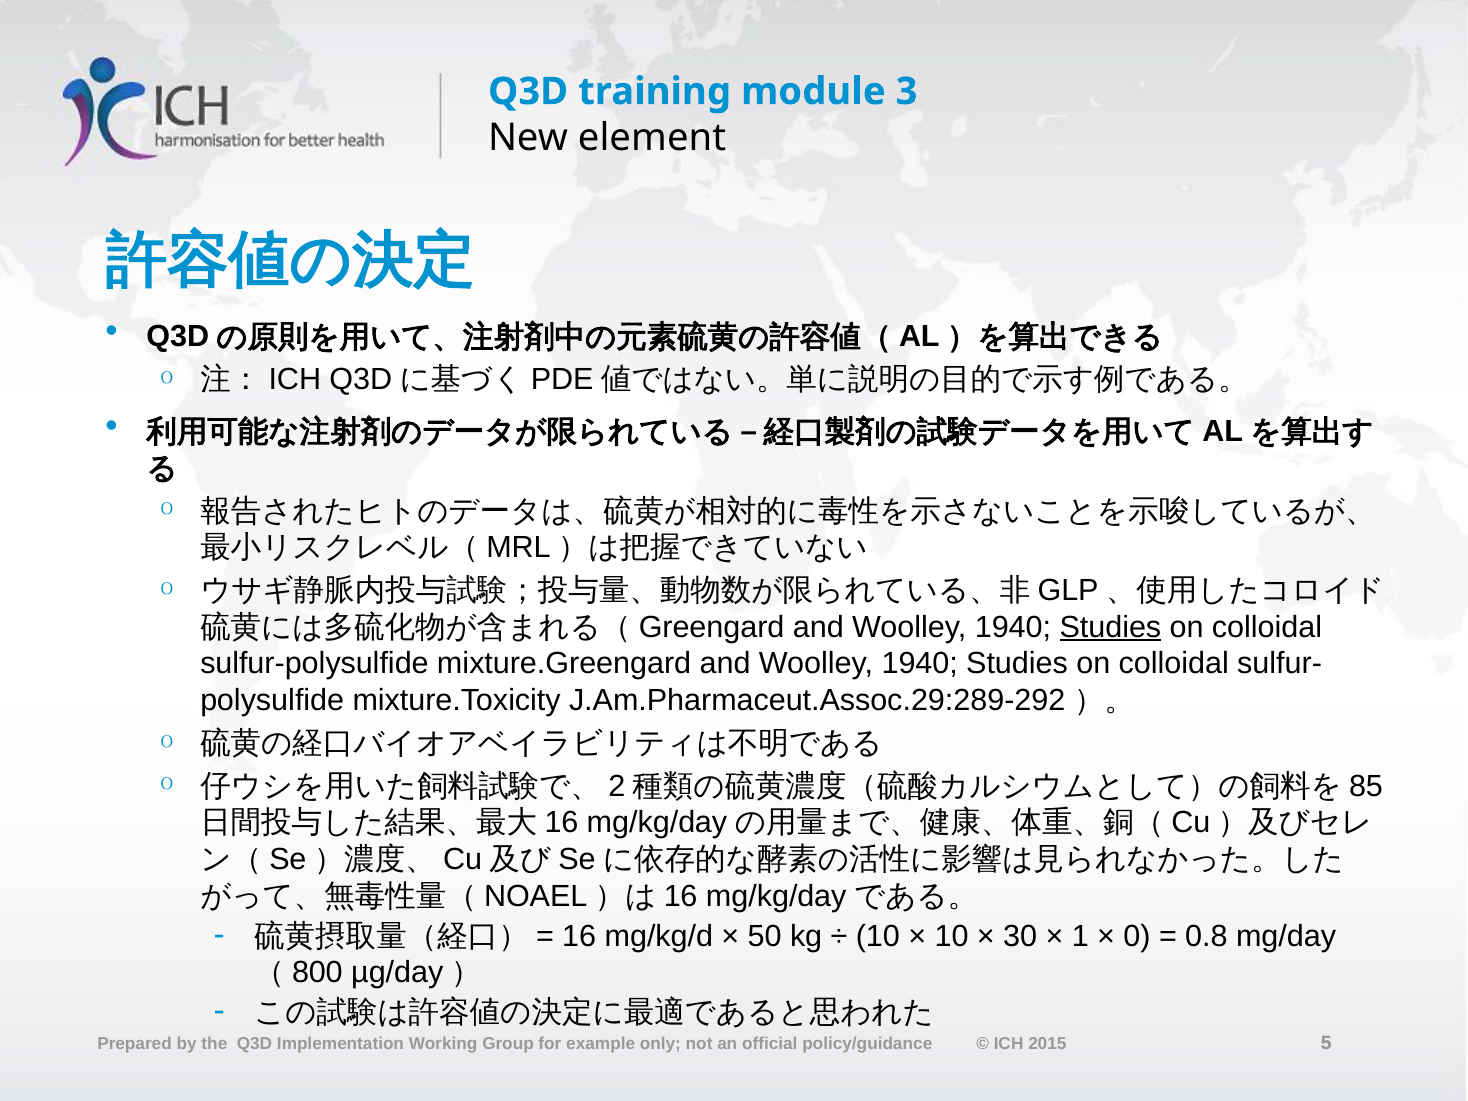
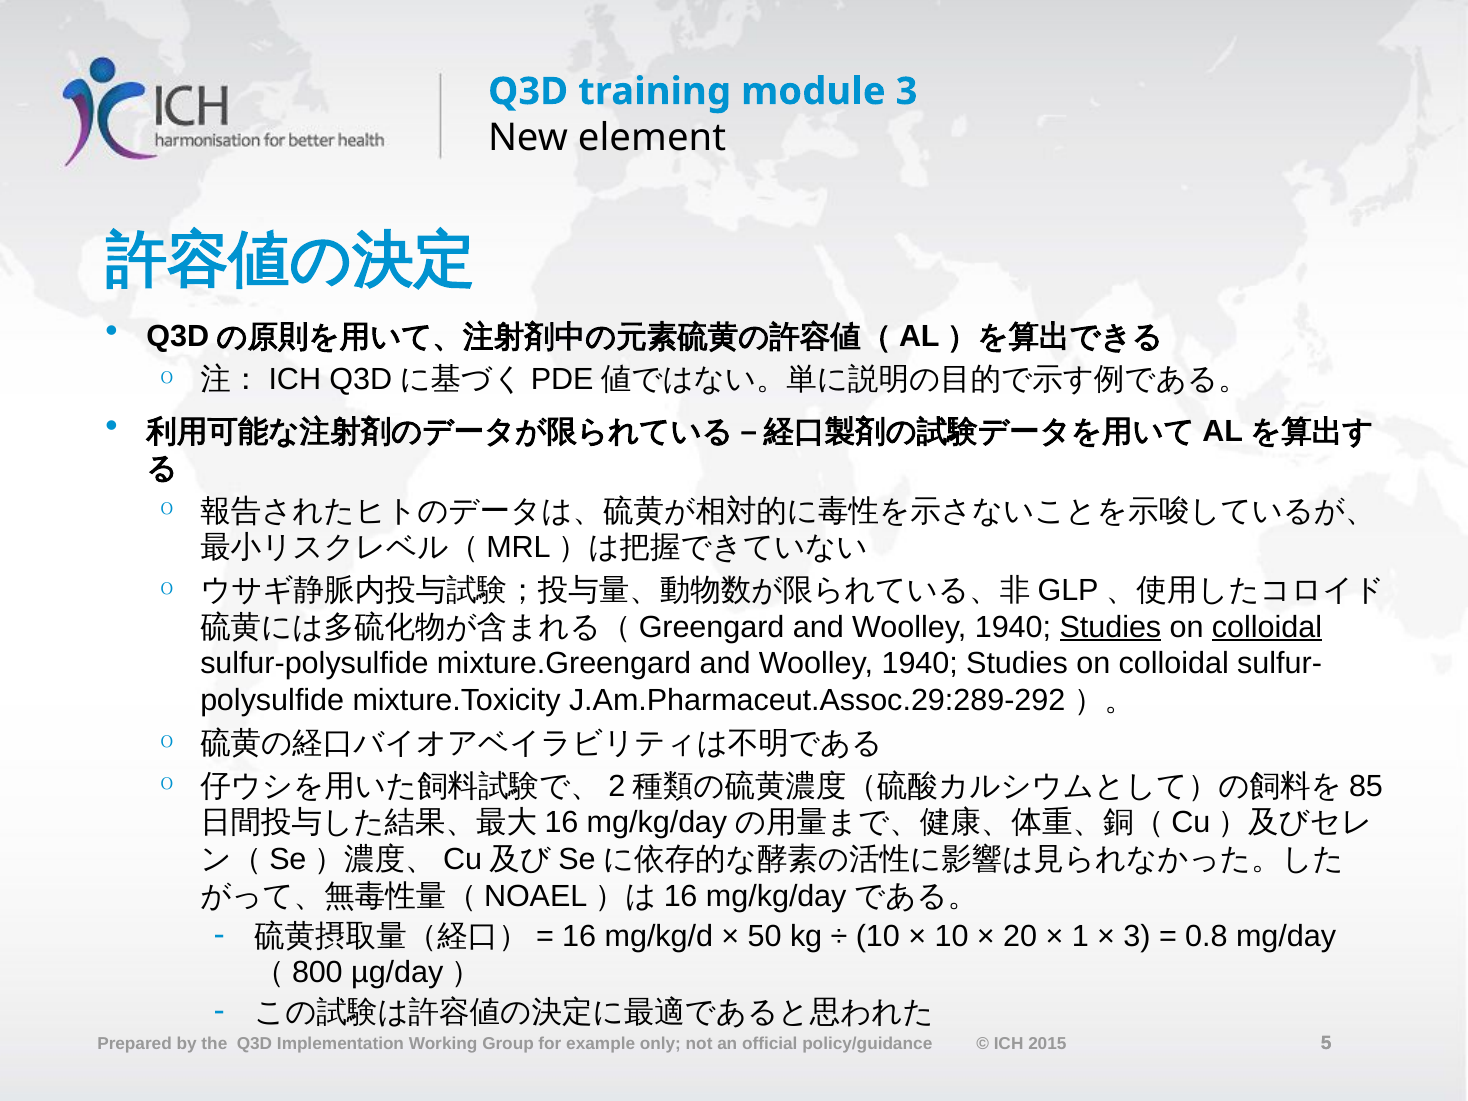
colloidal at (1267, 627) underline: none -> present
30: 30 -> 20
0 at (1137, 936): 0 -> 3
